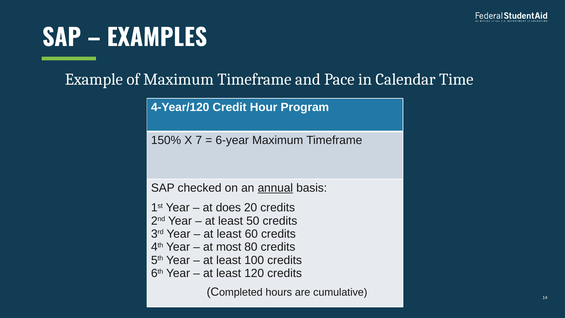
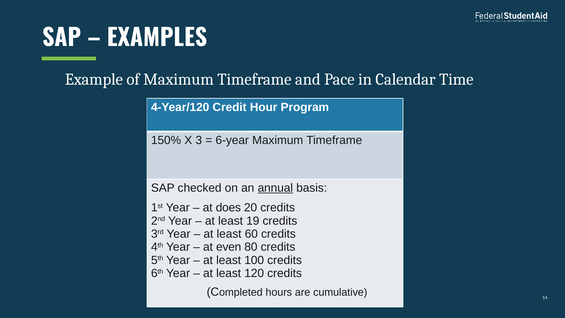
7: 7 -> 3
50: 50 -> 19
most: most -> even
